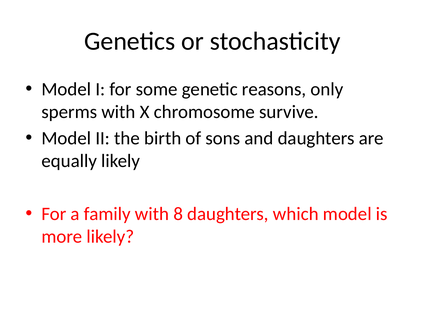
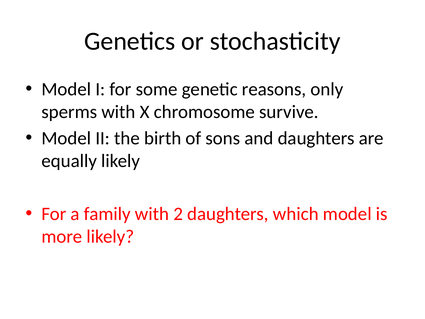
8: 8 -> 2
